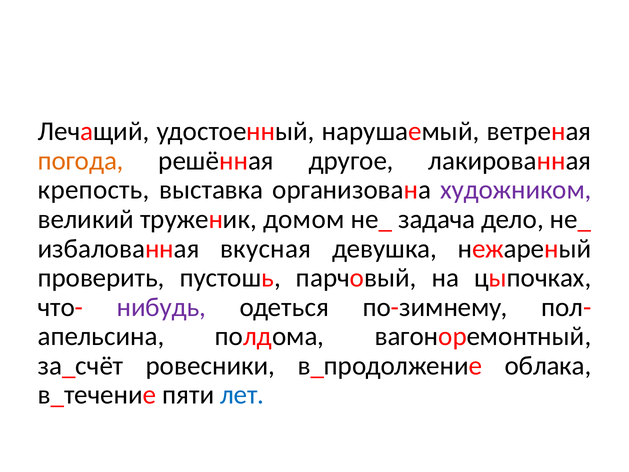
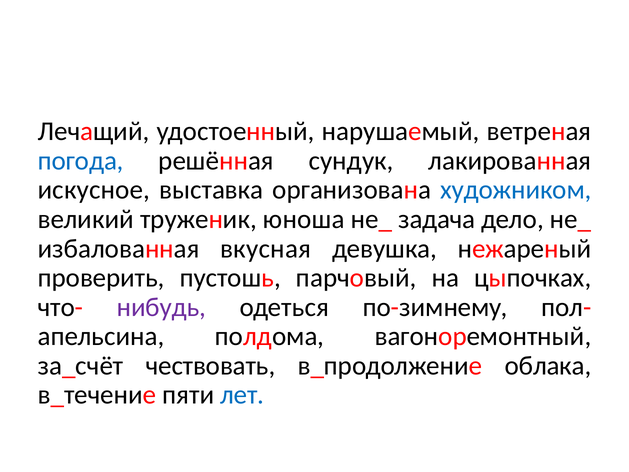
погода colour: orange -> blue
другое: другое -> сундук
крепость: крепость -> искусное
художником colour: purple -> blue
домом: домом -> юноша
ровесники: ровесники -> чествовать
